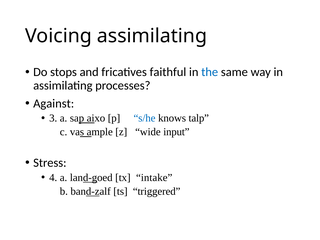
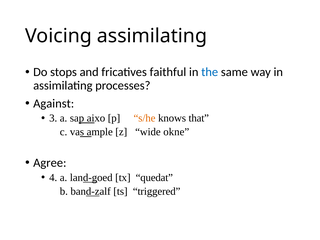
s/he colour: blue -> orange
talp: talp -> that
input: input -> okne
Stress: Stress -> Agree
intake: intake -> quedat
